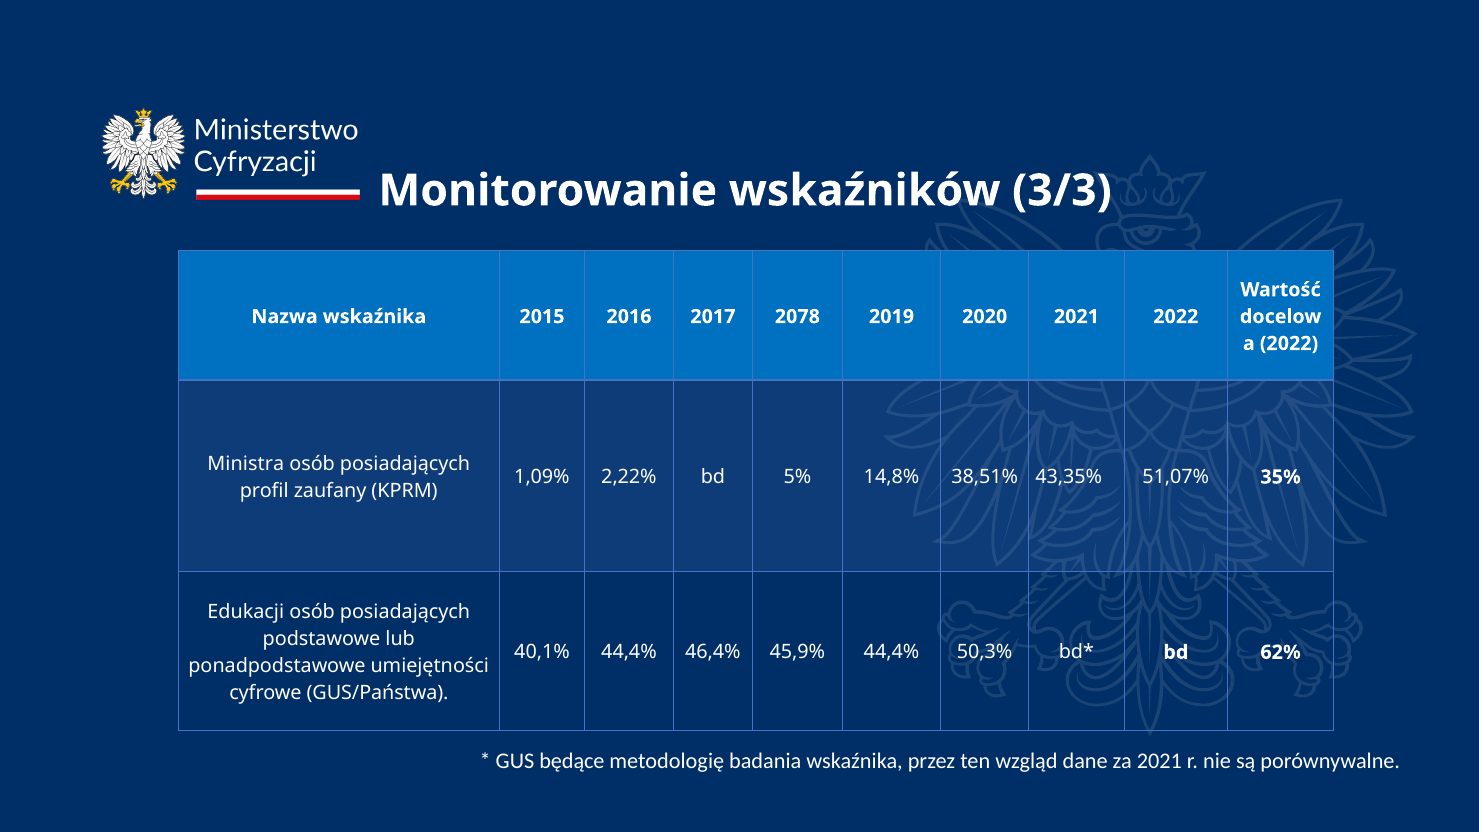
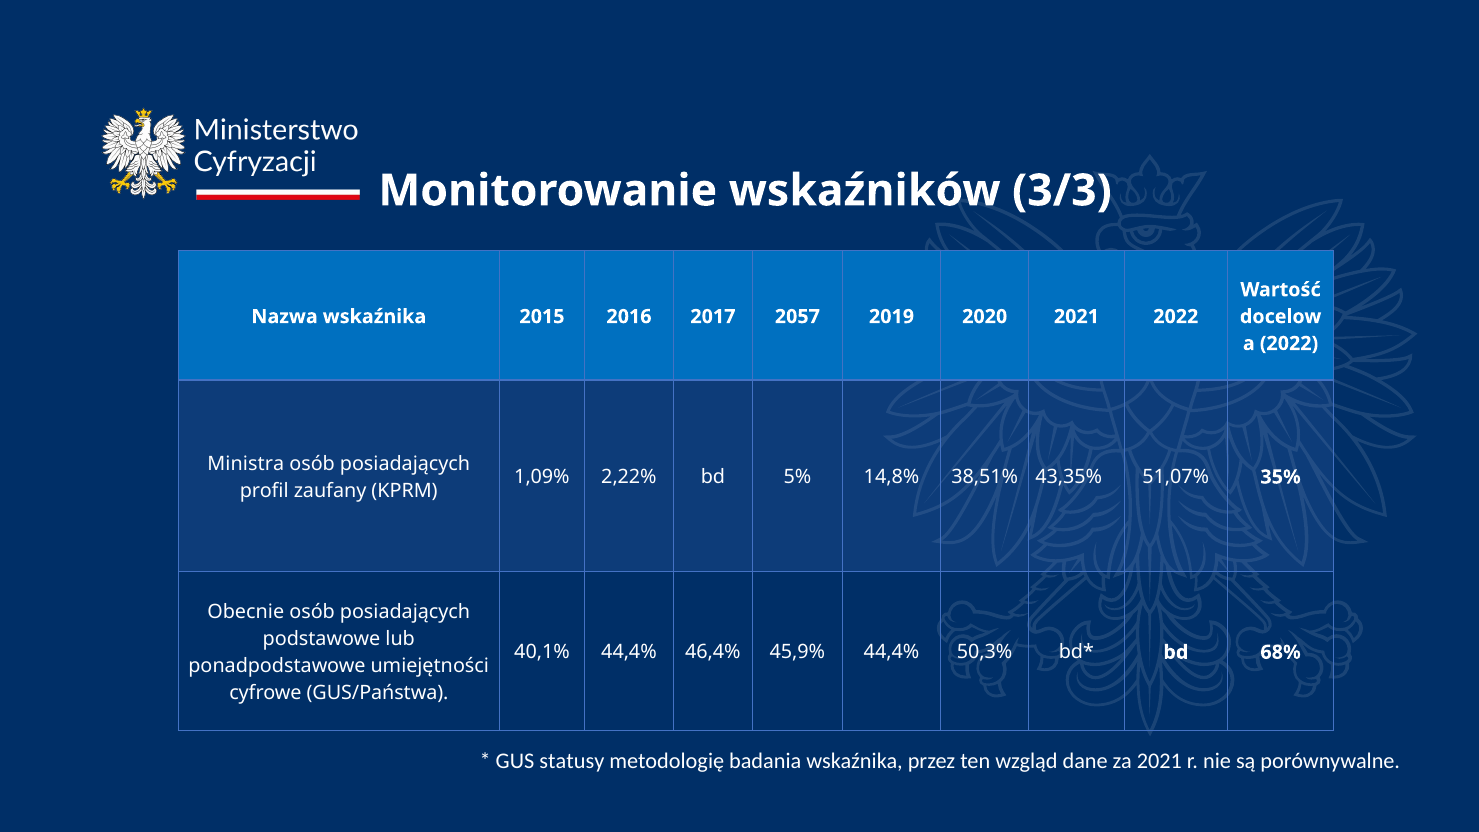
2078: 2078 -> 2057
Edukacji: Edukacji -> Obecnie
62%: 62% -> 68%
będące: będące -> statusy
